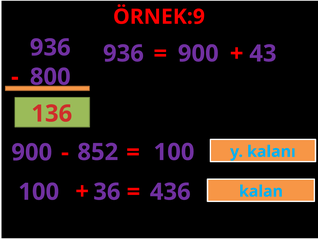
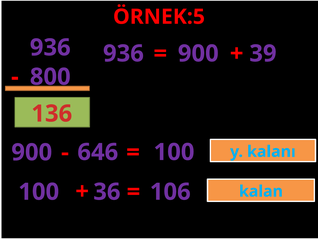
ÖRNEK:9: ÖRNEK:9 -> ÖRNEK:5
43: 43 -> 39
852: 852 -> 646
436: 436 -> 106
